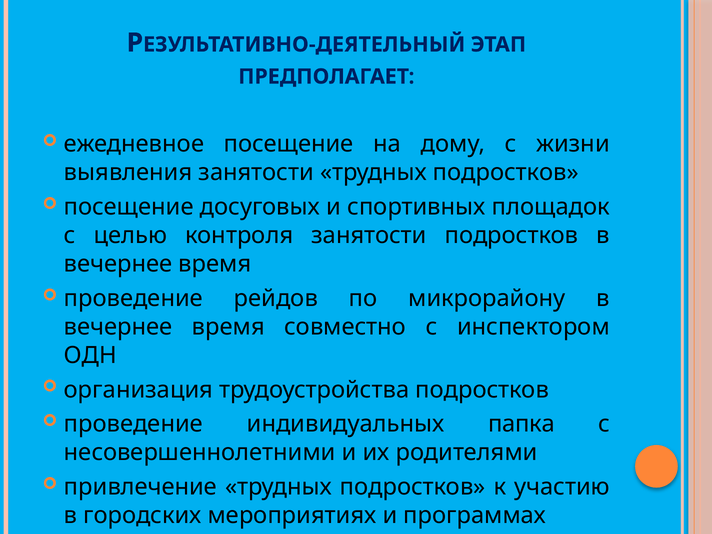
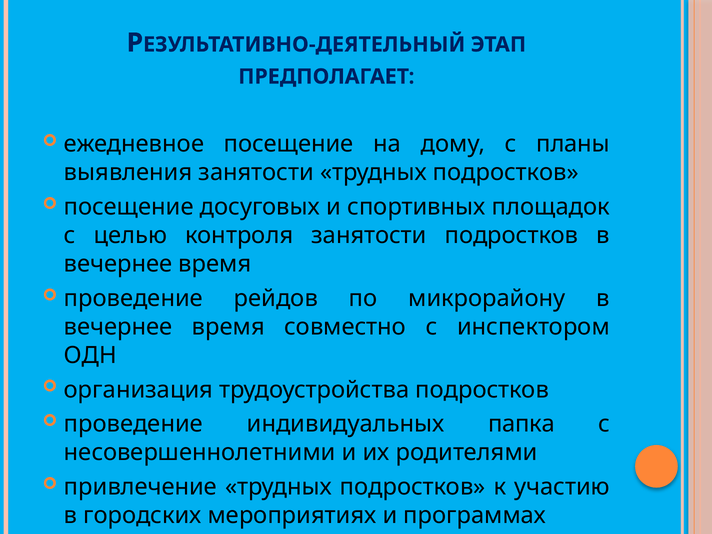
жизни: жизни -> планы
